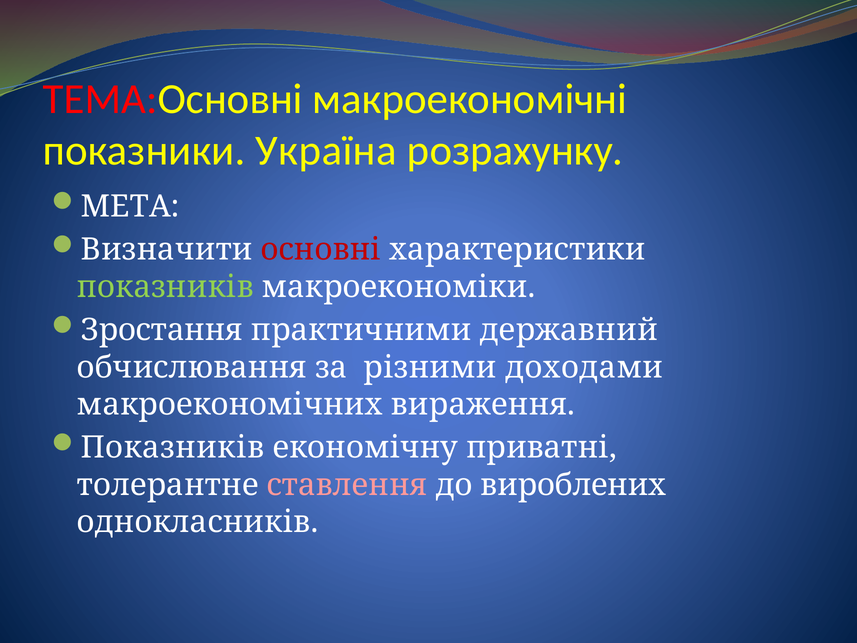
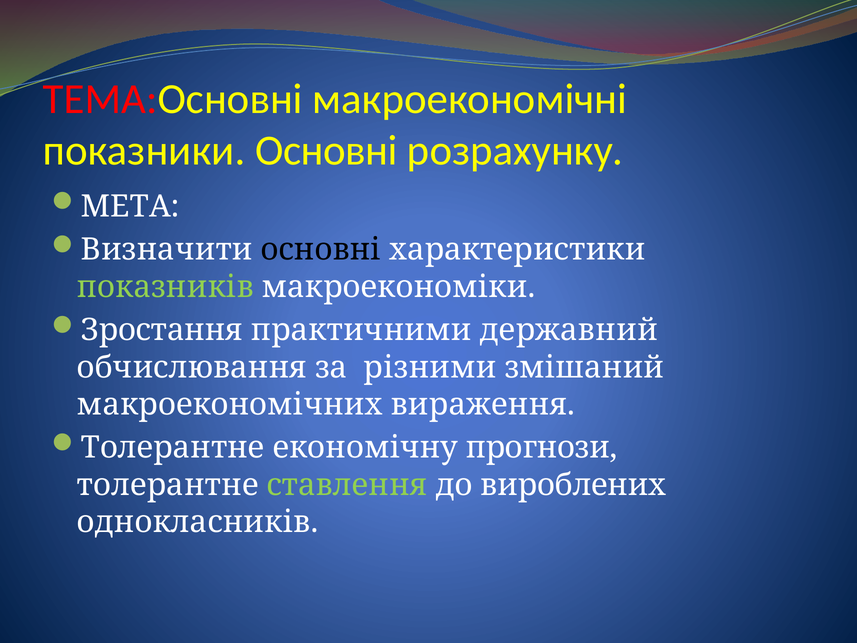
показники Україна: Україна -> Основні
основні at (321, 250) colour: red -> black
доходами: доходами -> змішаний
Показників at (172, 448): Показників -> Толерантне
приватні: приватні -> прогнози
ставлення colour: pink -> light green
